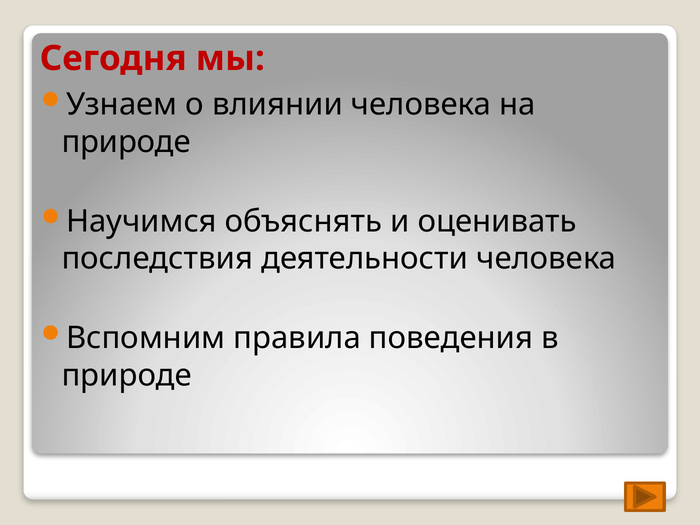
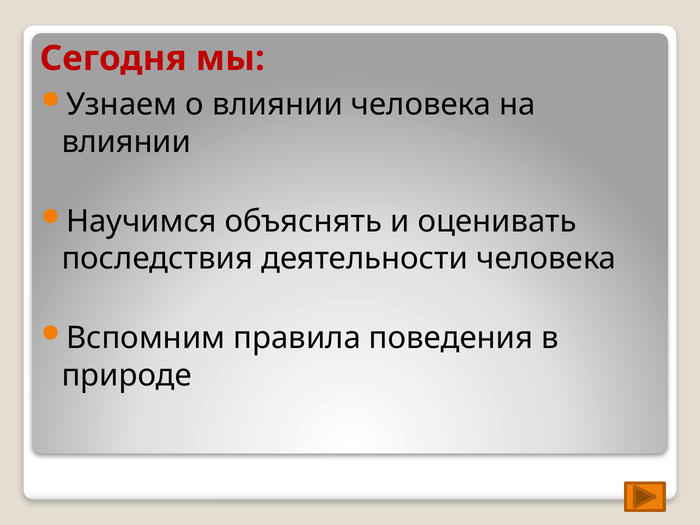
природе at (126, 142): природе -> влиянии
